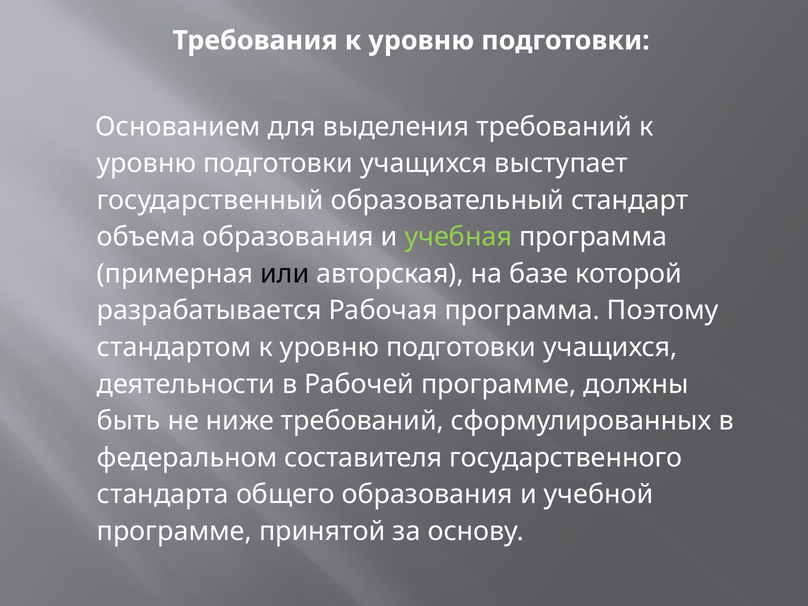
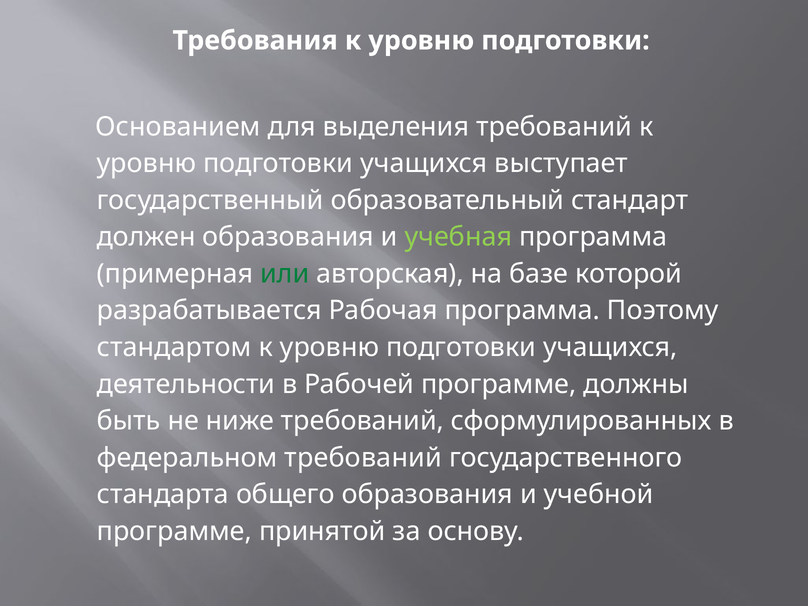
объема: объема -> должен
или colour: black -> green
федеральном составителя: составителя -> требований
